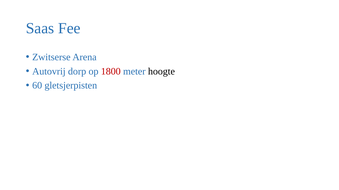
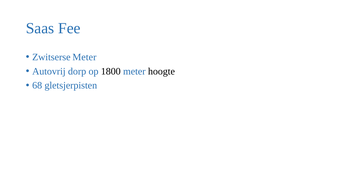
Zwitserse Arena: Arena -> Meter
1800 colour: red -> black
60: 60 -> 68
